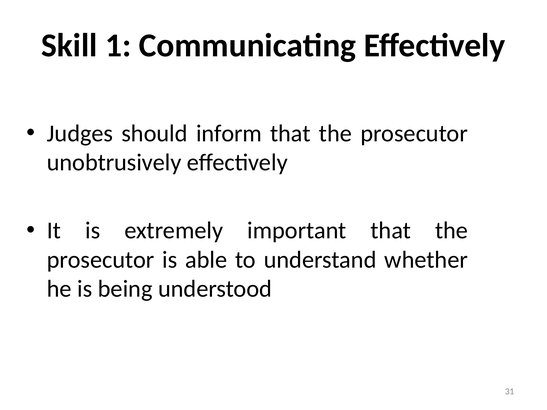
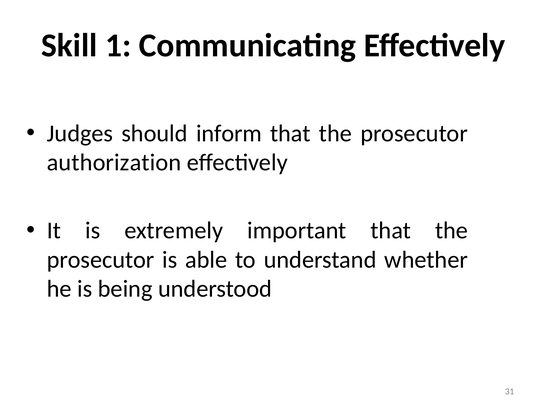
unobtrusively: unobtrusively -> authorization
